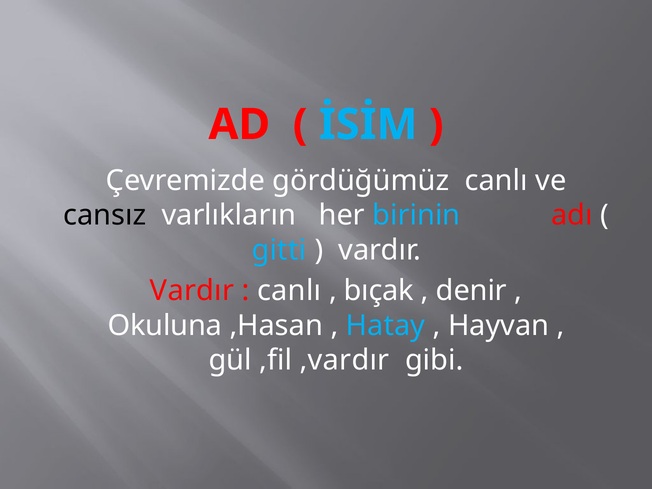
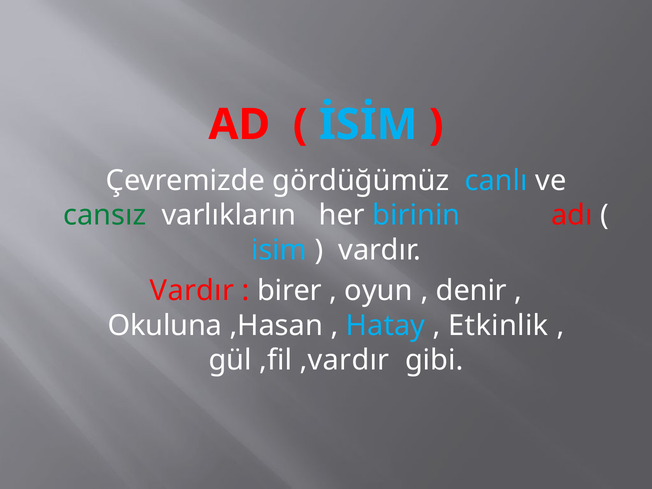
canlı at (496, 181) colour: white -> light blue
cansız colour: black -> green
gitti: gitti -> isim
canlı at (289, 291): canlı -> birer
bıçak: bıçak -> oyun
Hayvan: Hayvan -> Etkinlik
